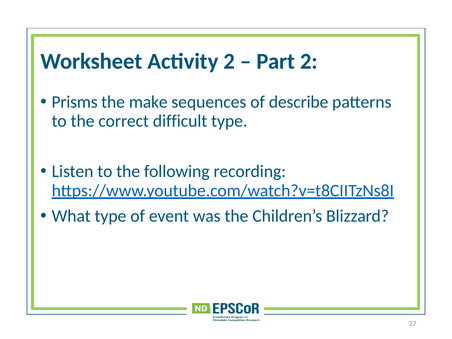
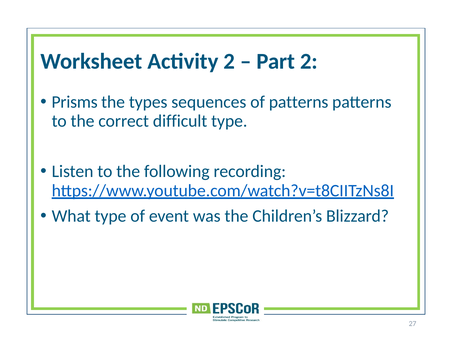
make: make -> types
of describe: describe -> patterns
